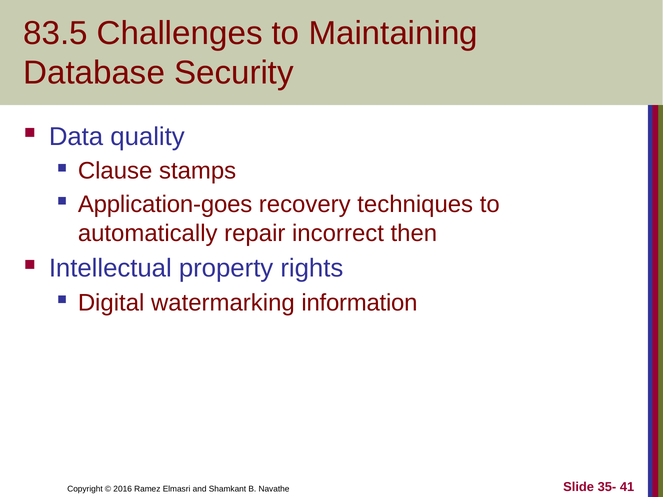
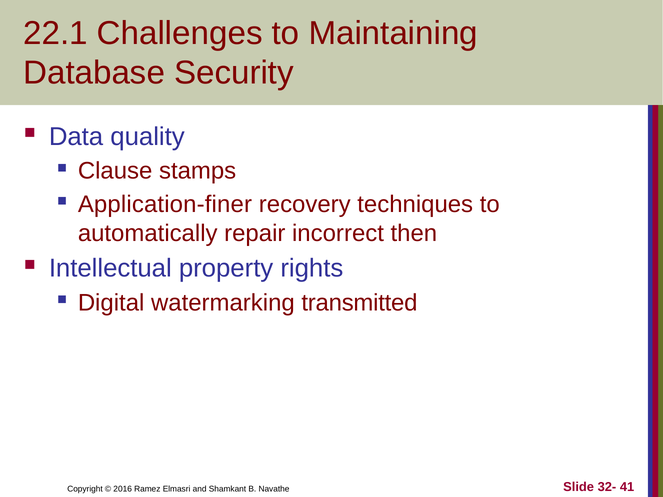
83.5: 83.5 -> 22.1
Application-goes: Application-goes -> Application-finer
information: information -> transmitted
35-: 35- -> 32-
